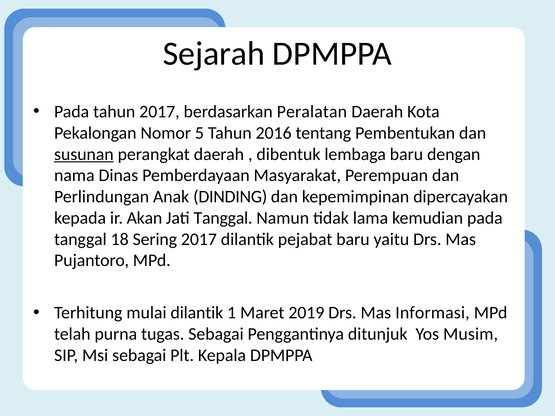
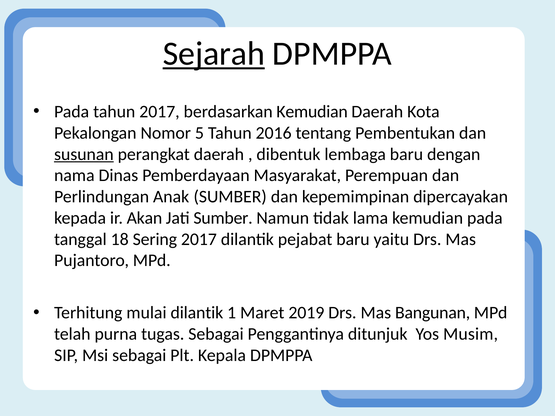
Sejarah underline: none -> present
berdasarkan Peralatan: Peralatan -> Kemudian
Anak DINDING: DINDING -> SUMBER
Jati Tanggal: Tanggal -> Sumber
Informasi: Informasi -> Bangunan
